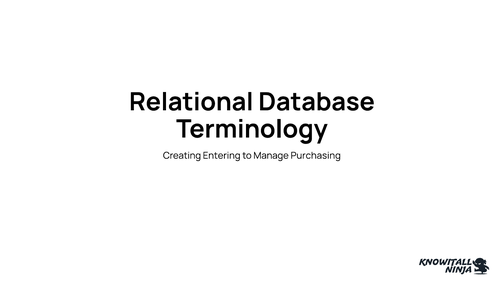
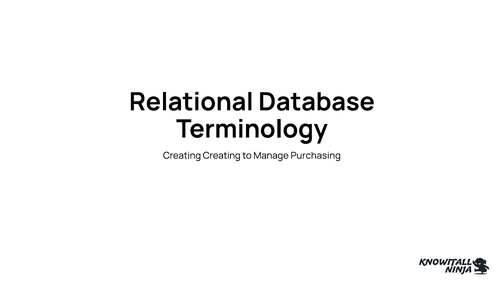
Creating Entering: Entering -> Creating
